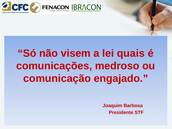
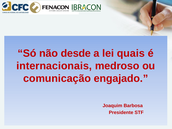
visem: visem -> desde
comunicações: comunicações -> internacionais
